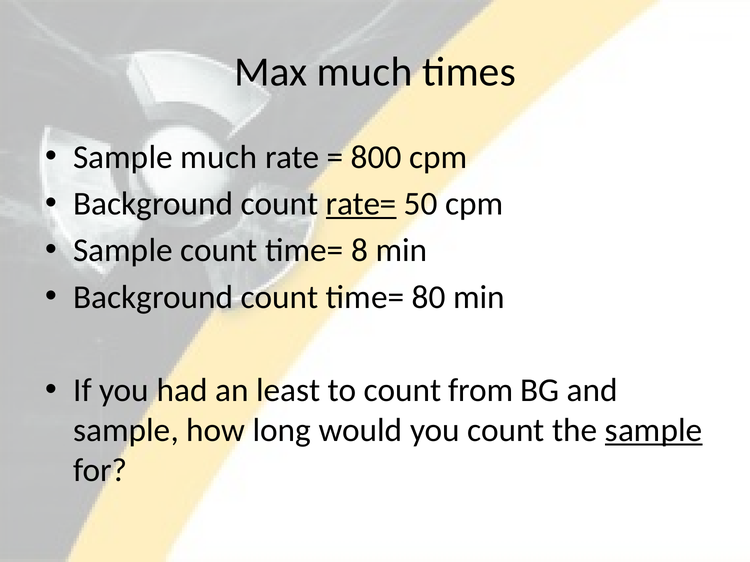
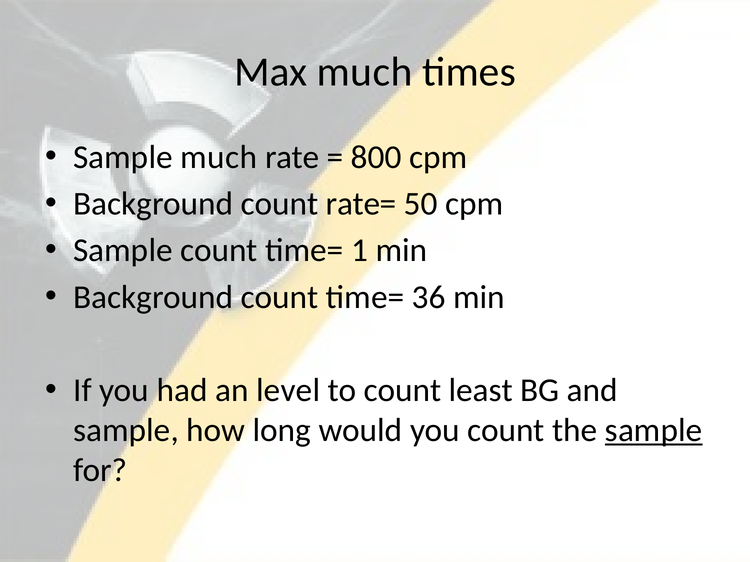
rate= underline: present -> none
8: 8 -> 1
80: 80 -> 36
least: least -> level
from: from -> least
